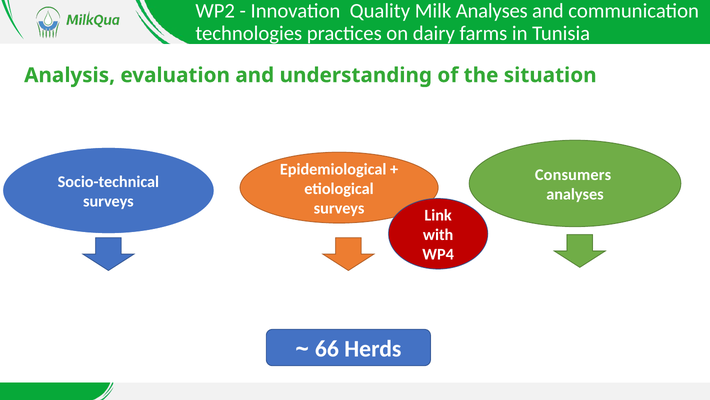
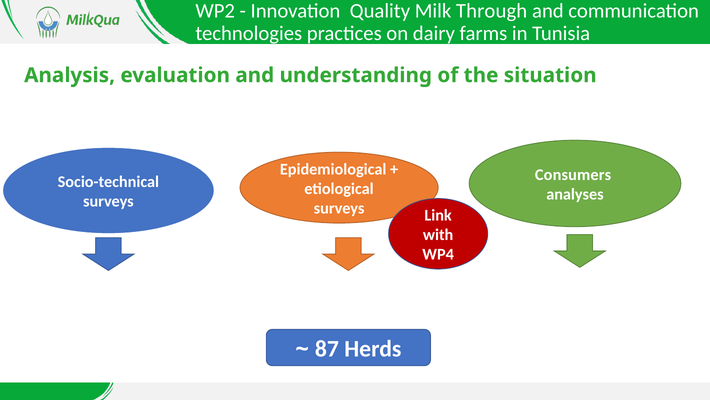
Milk Analyses: Analyses -> Through
66: 66 -> 87
